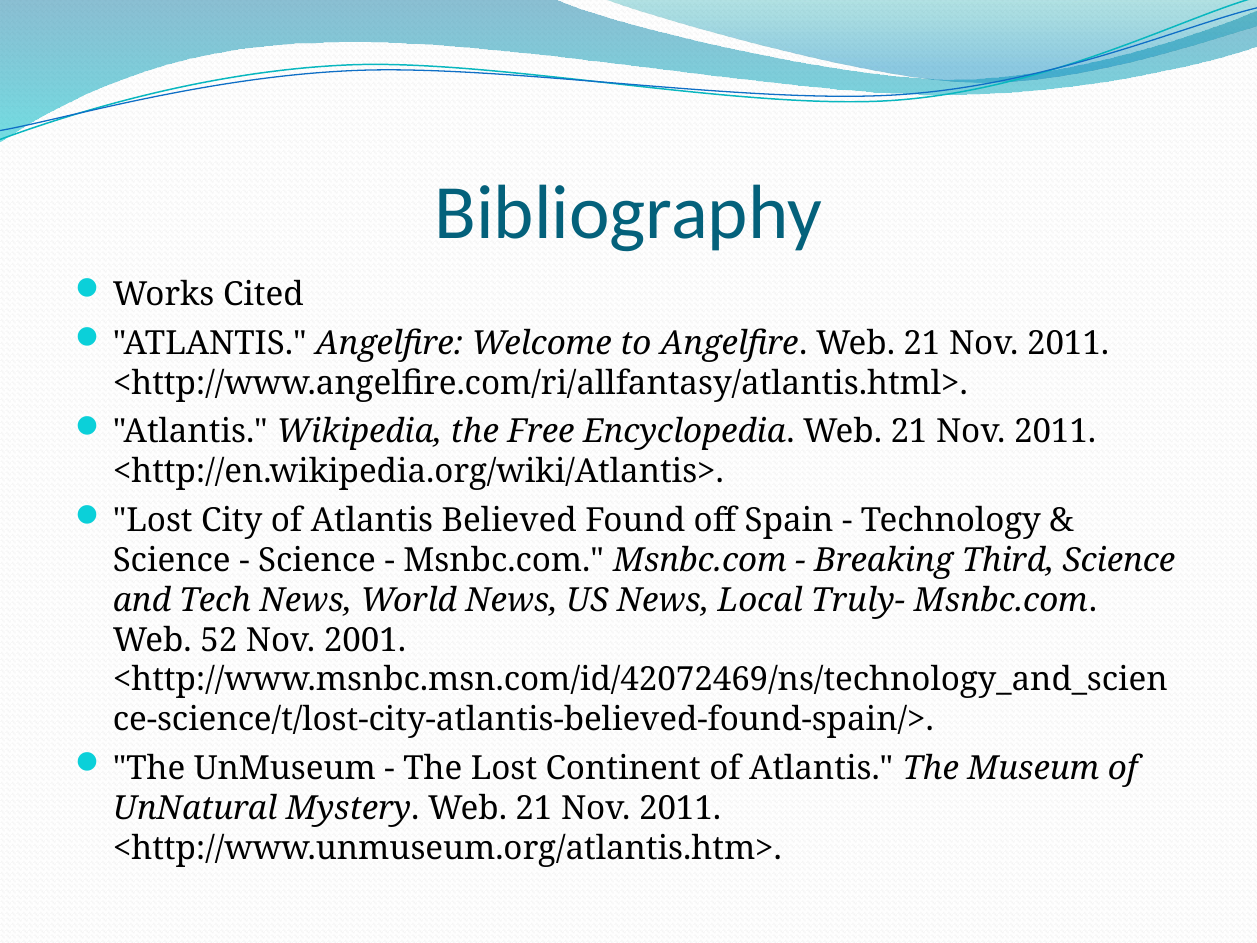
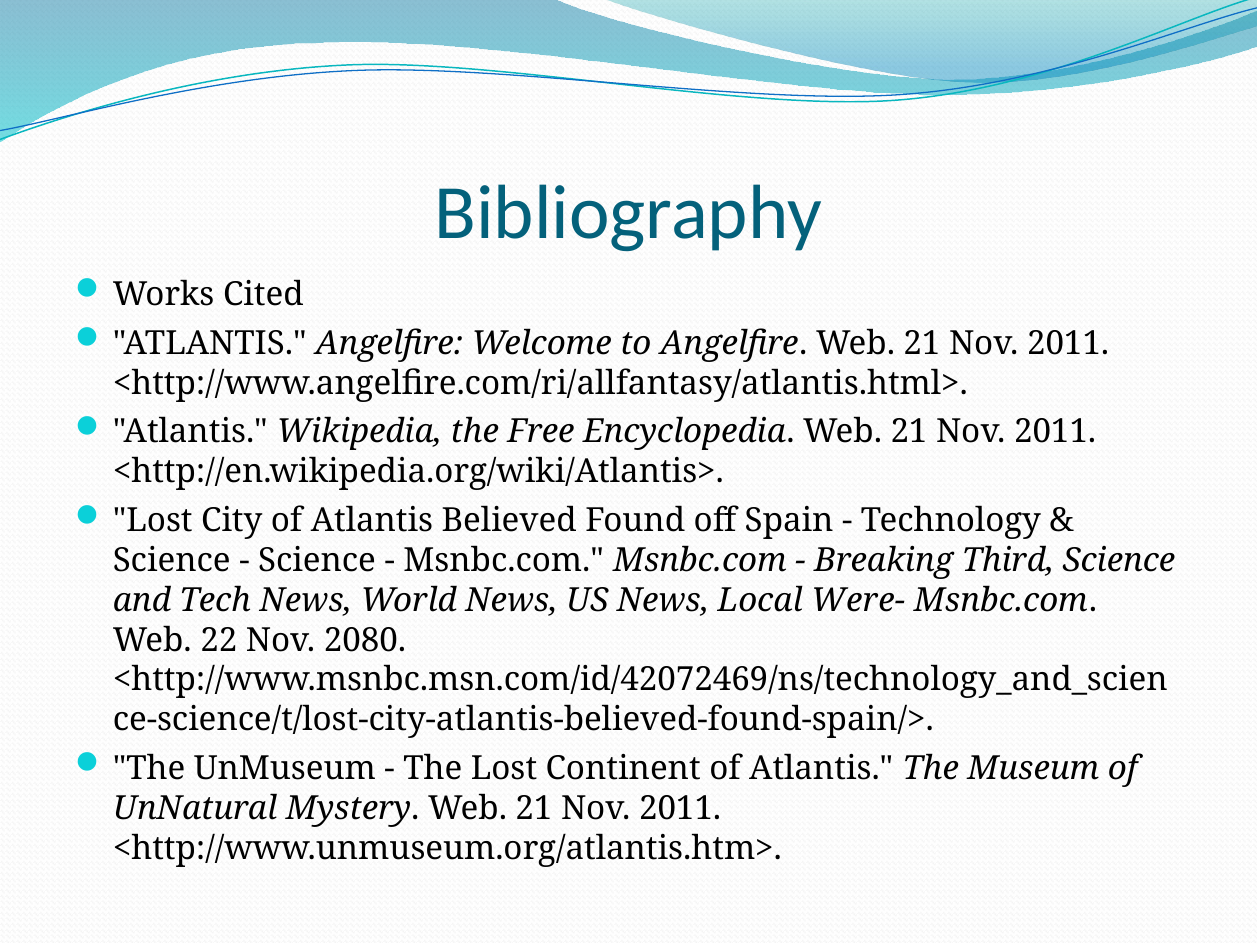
Truly-: Truly- -> Were-
52: 52 -> 22
2001: 2001 -> 2080
